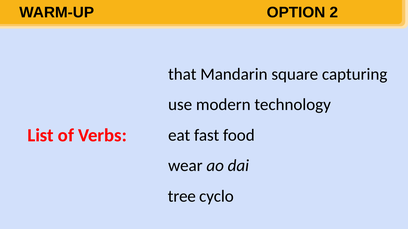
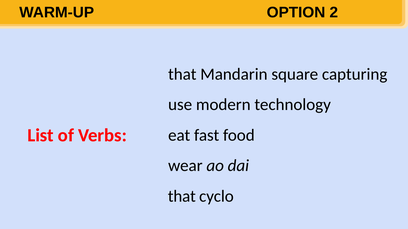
tree at (182, 197): tree -> that
